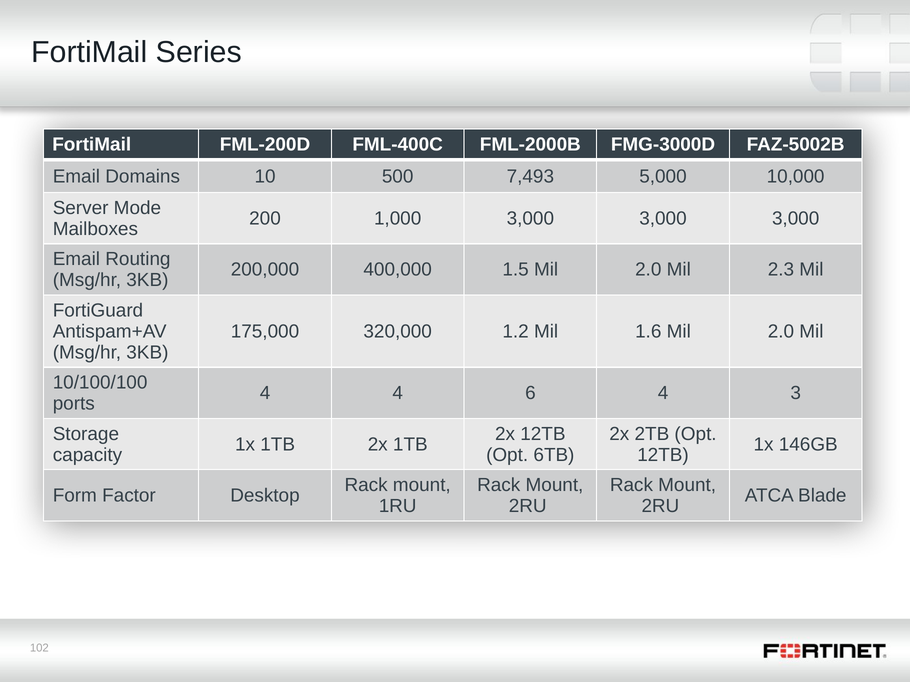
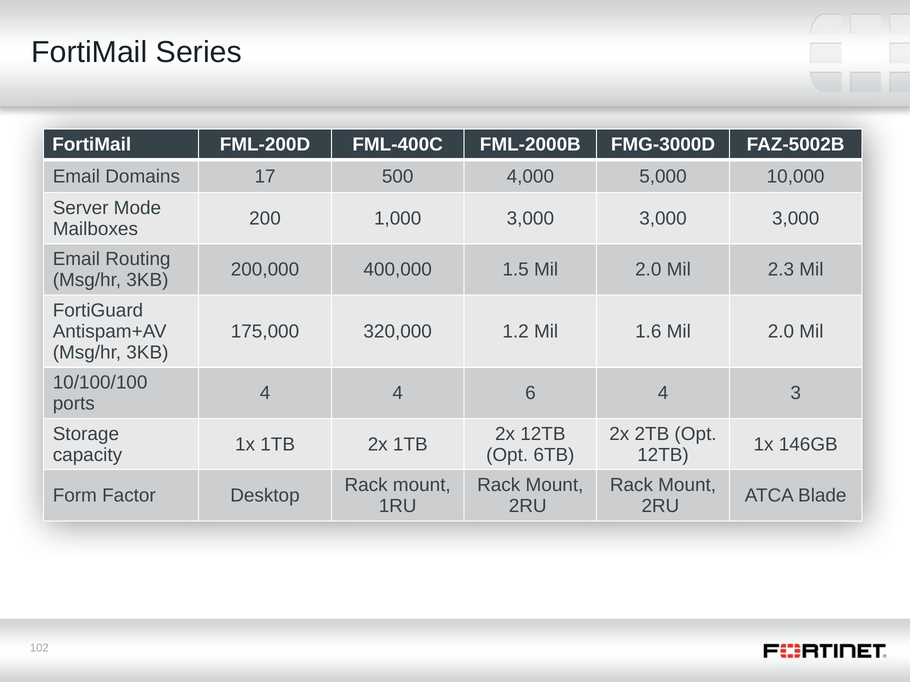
10: 10 -> 17
7,493: 7,493 -> 4,000
